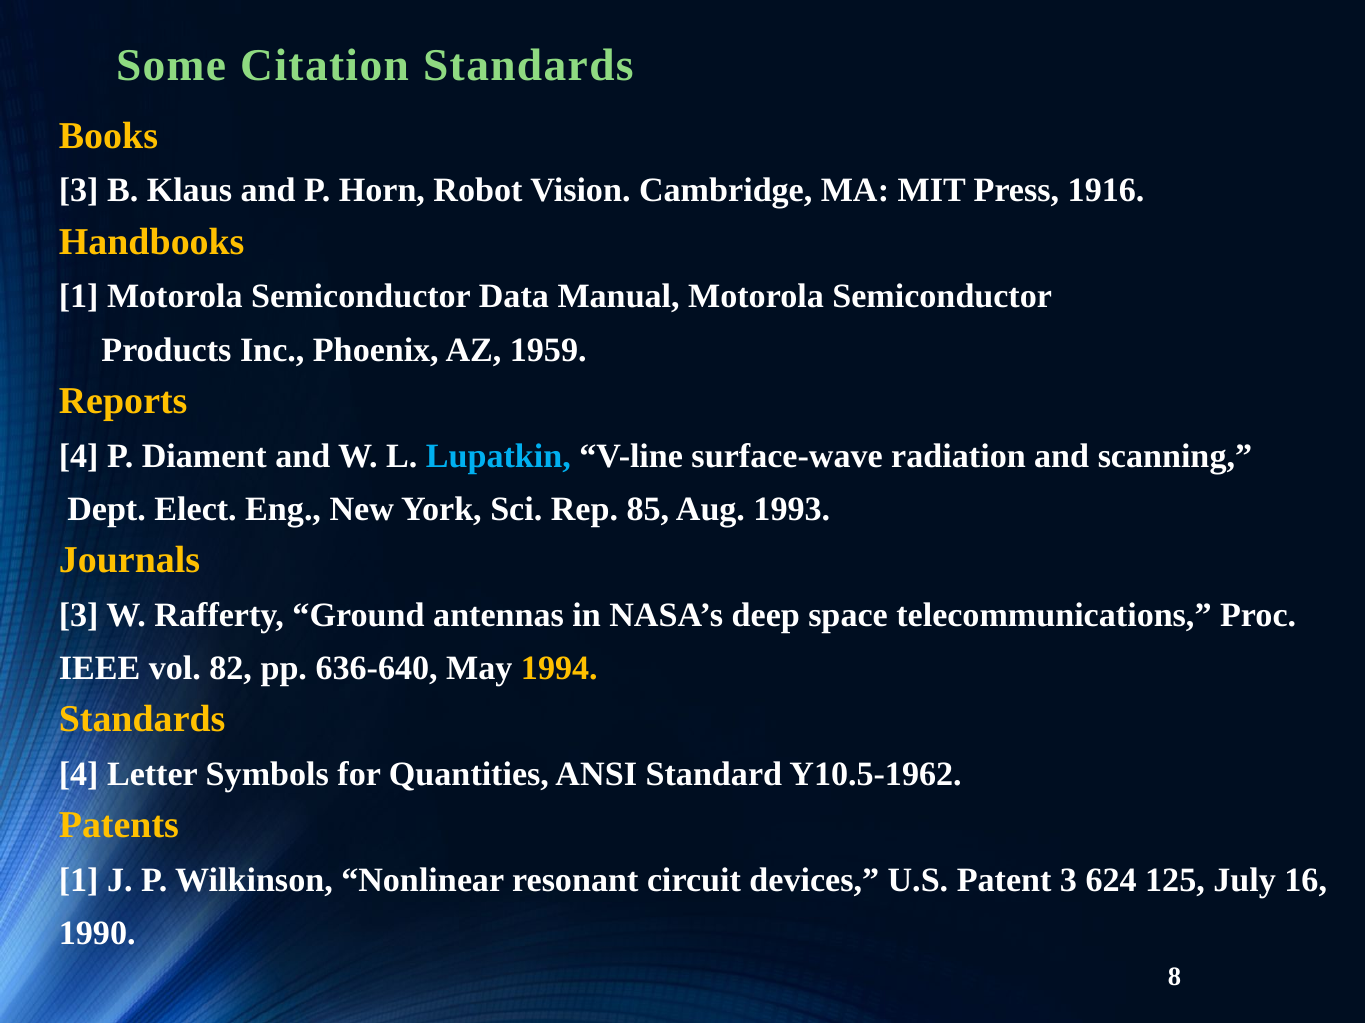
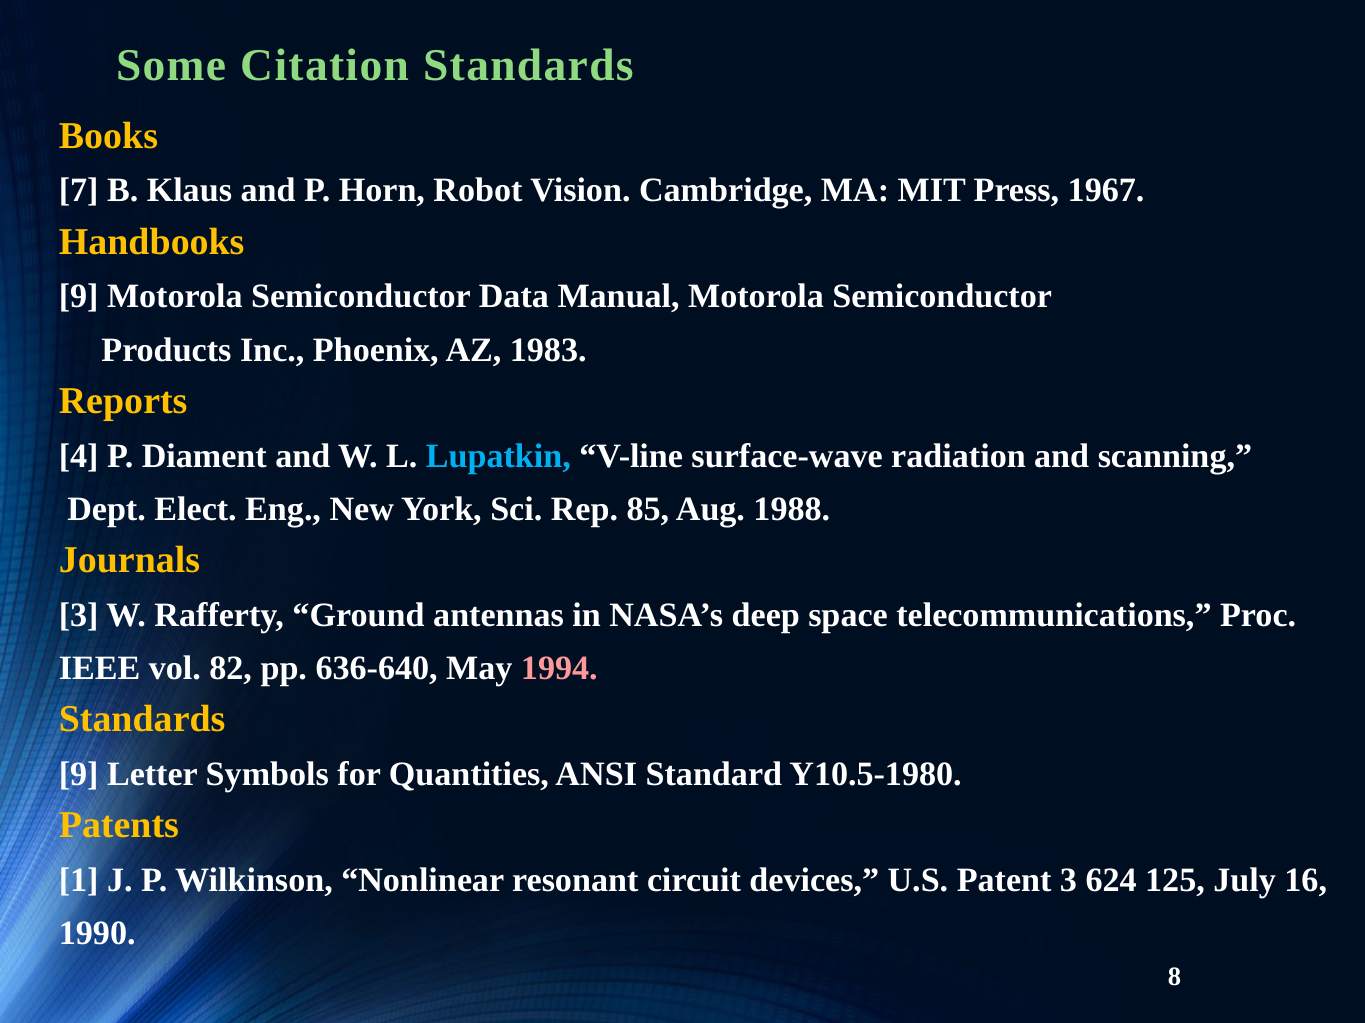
3 at (79, 191): 3 -> 7
1916: 1916 -> 1967
1 at (79, 297): 1 -> 9
1959: 1959 -> 1983
1993: 1993 -> 1988
1994 colour: yellow -> pink
4 at (79, 775): 4 -> 9
Y10.5-1962: Y10.5-1962 -> Y10.5-1980
